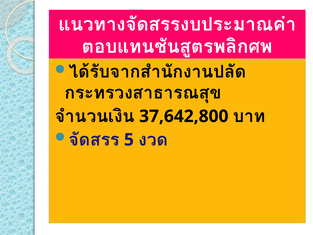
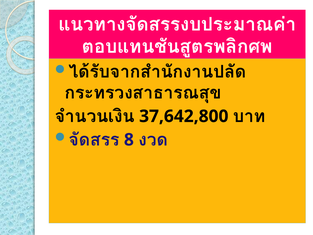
5: 5 -> 8
